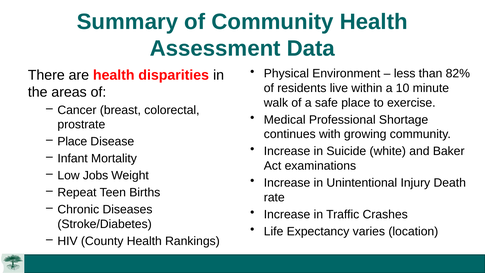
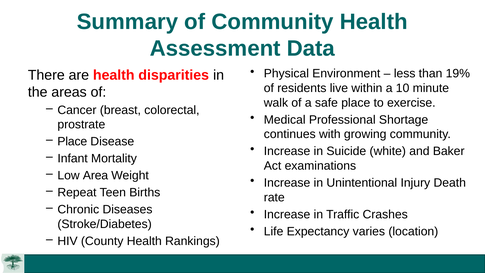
82%: 82% -> 19%
Jobs: Jobs -> Area
